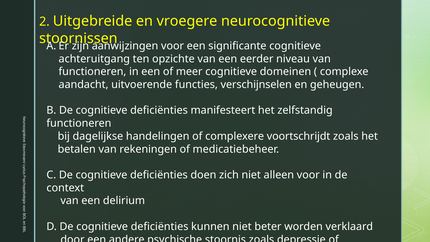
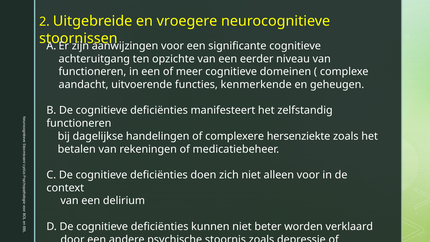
verschijnselen: verschijnselen -> kenmerkende
voortschrijdt: voortschrijdt -> hersenziekte
